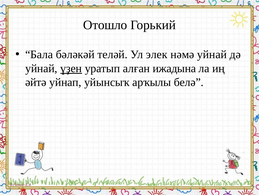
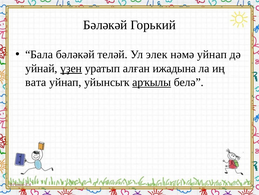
Отошло at (105, 25): Отошло -> Бәләкәй
нәмә уйнай: уйнай -> уйнап
әйтә: әйтә -> вата
арҡылы underline: none -> present
